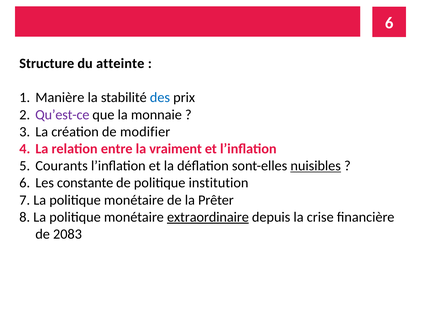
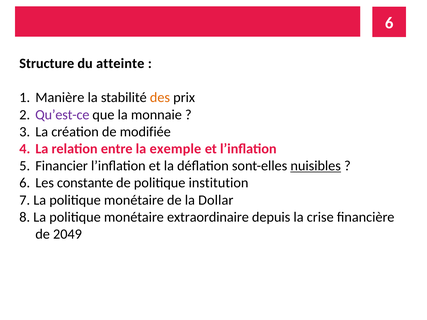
des colour: blue -> orange
modifier: modifier -> modifiée
vraiment: vraiment -> exemple
Courants: Courants -> Financier
Prêter: Prêter -> Dollar
extraordinaire underline: present -> none
2083: 2083 -> 2049
